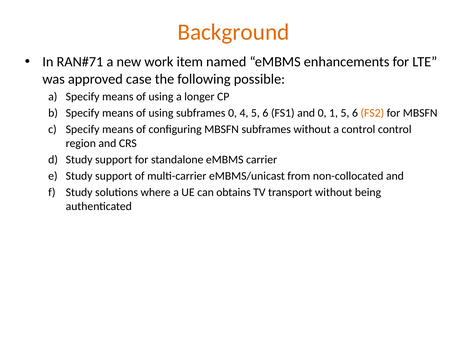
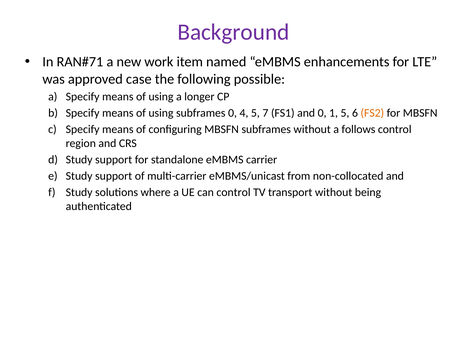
Background colour: orange -> purple
4 5 6: 6 -> 7
a control: control -> follows
can obtains: obtains -> control
